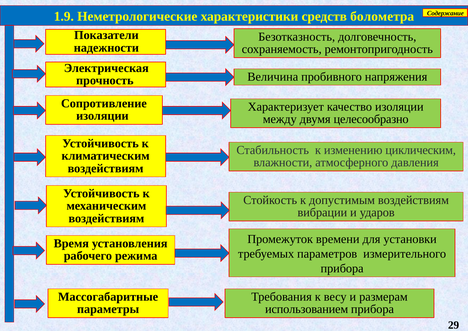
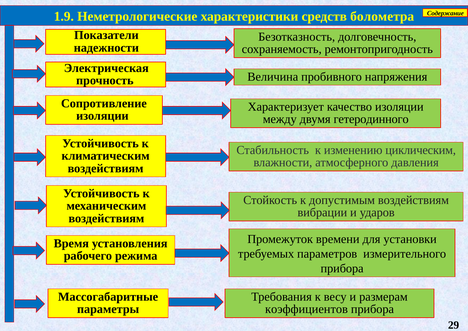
целесообразно: целесообразно -> гетеродинного
использованием: использованием -> коэффициентов
